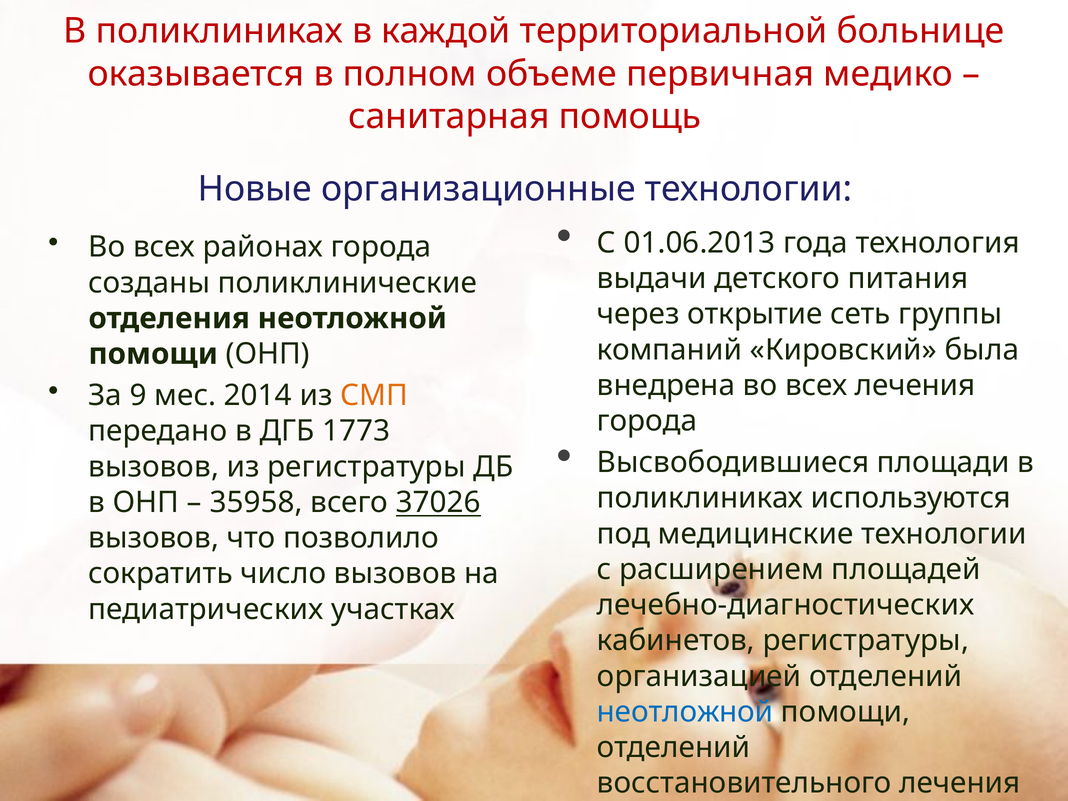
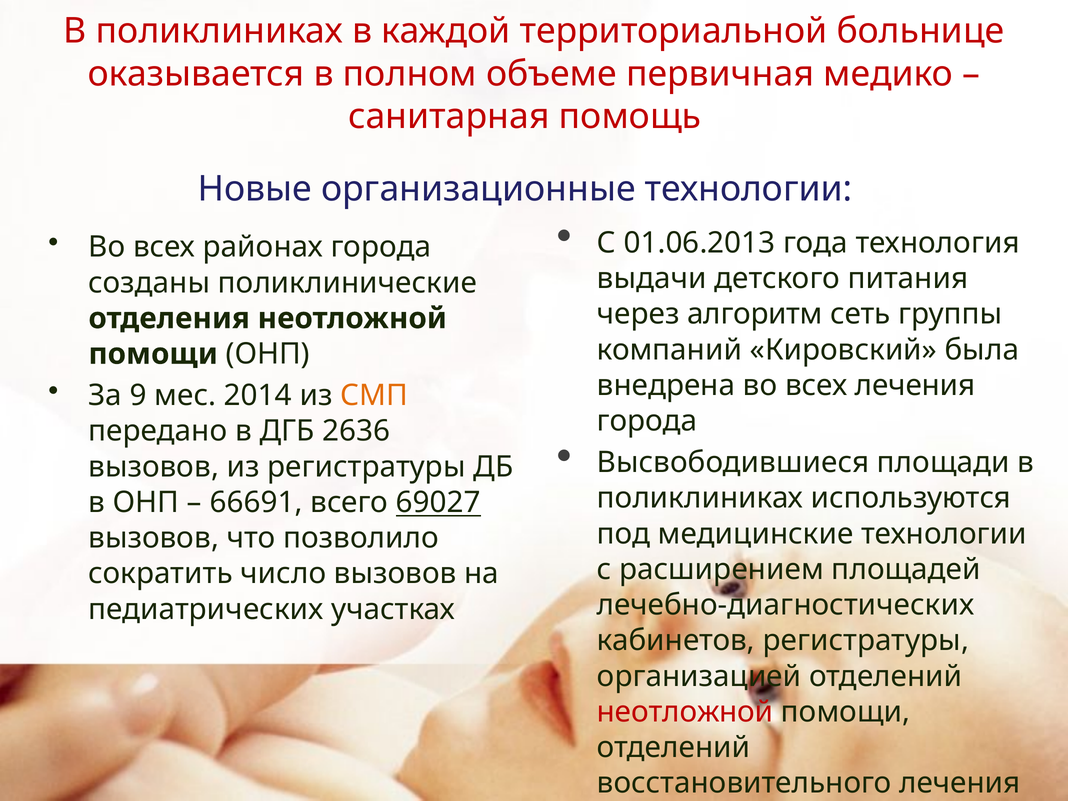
открытие: открытие -> алгоритм
1773: 1773 -> 2636
35958: 35958 -> 66691
37026: 37026 -> 69027
неотложной at (685, 712) colour: blue -> red
